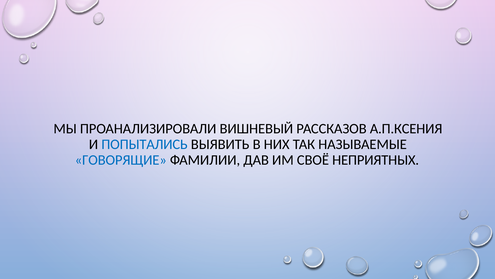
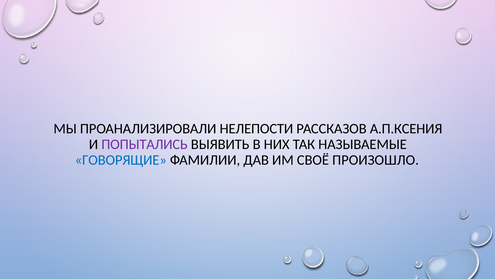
ВИШНЕВЫЙ: ВИШНЕВЫЙ -> НЕЛЕПОСТИ
ПОПЫТАЛИСЬ colour: blue -> purple
НЕПРИЯТНЫХ: НЕПРИЯТНЫХ -> ПРОИЗОШЛО
